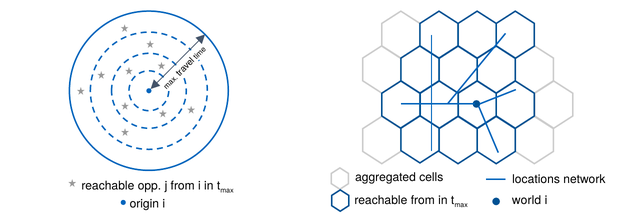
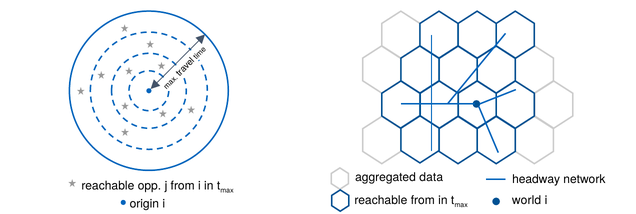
cells: cells -> data
locations: locations -> headway
